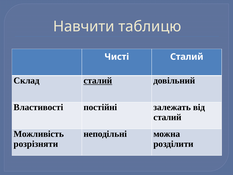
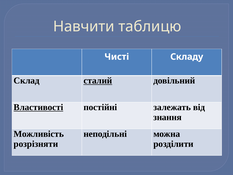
Чисті Сталий: Сталий -> Складу
Властивості underline: none -> present
сталий at (167, 117): сталий -> знання
